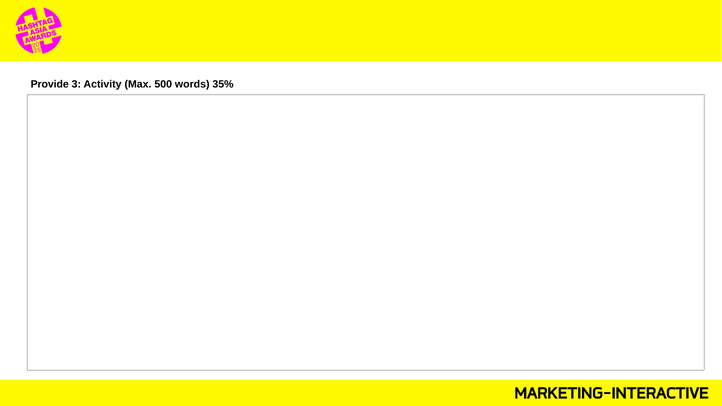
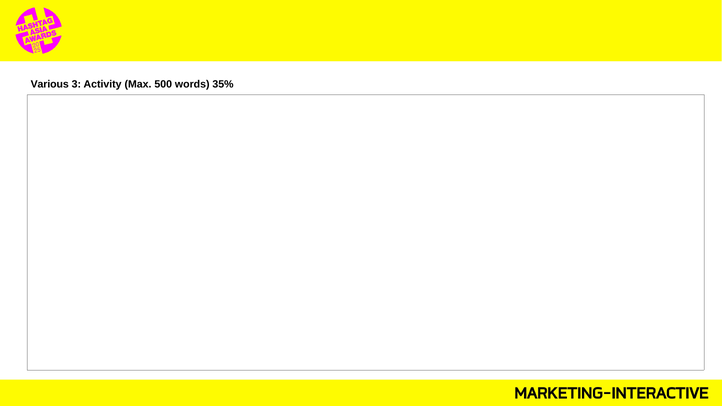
Provide: Provide -> Various
